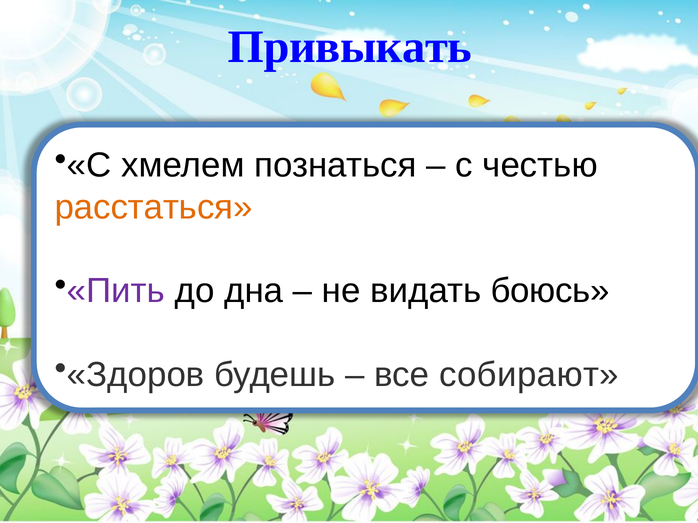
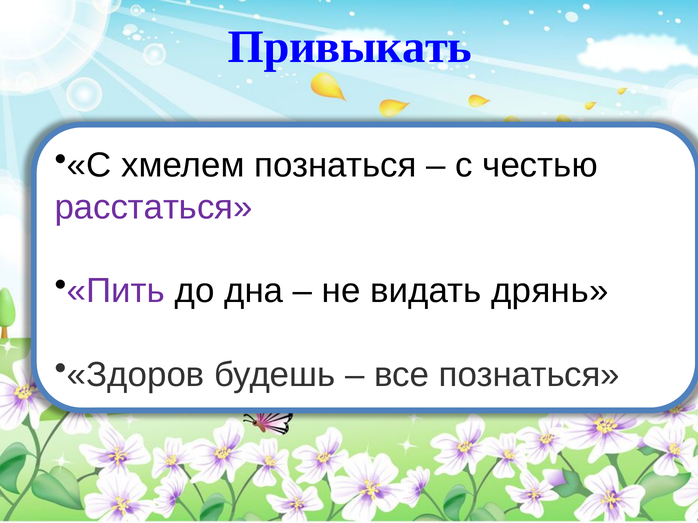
расстаться colour: orange -> purple
боюсь: боюсь -> дрянь
все собирают: собирают -> познаться
